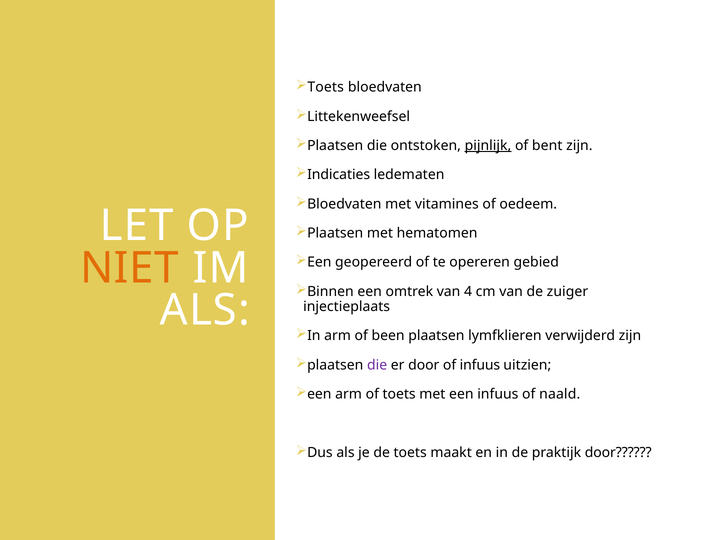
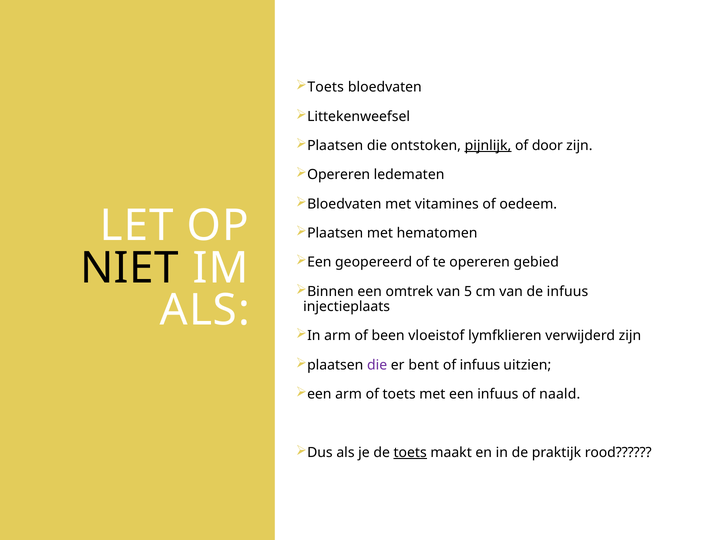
bent: bent -> door
Indicaties at (339, 175): Indicaties -> Opereren
NIET colour: orange -> black
4: 4 -> 5
de zuiger: zuiger -> infuus
been plaatsen: plaatsen -> vloeistof
er door: door -> bent
toets at (410, 452) underline: none -> present
praktijk door: door -> rood
